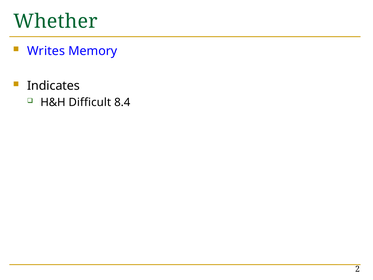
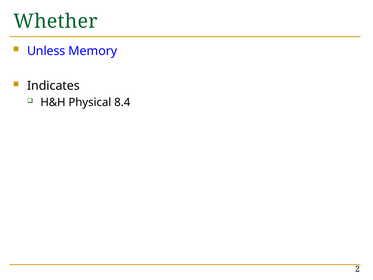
Writes: Writes -> Unless
Difficult: Difficult -> Physical
